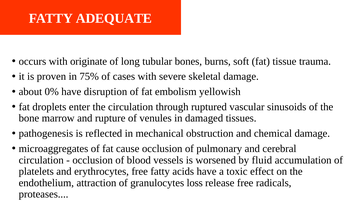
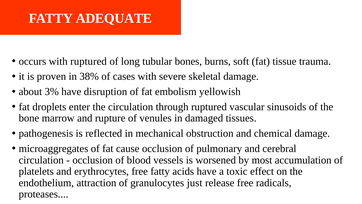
with originate: originate -> ruptured
75%: 75% -> 38%
0%: 0% -> 3%
fluid: fluid -> most
loss: loss -> just
